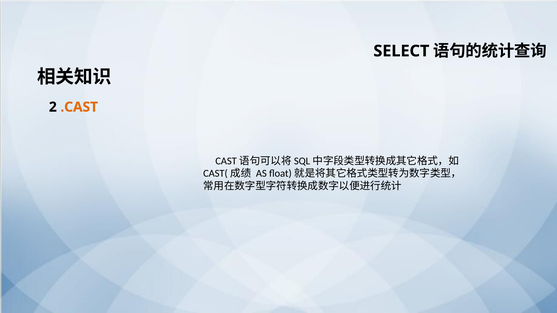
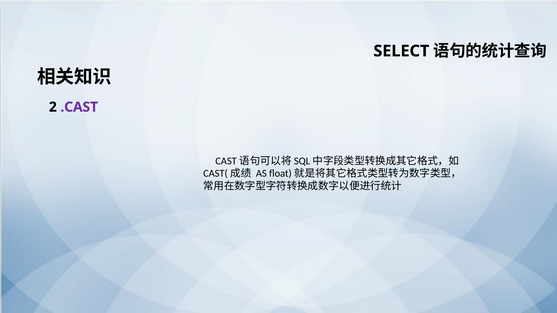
.CAST colour: orange -> purple
